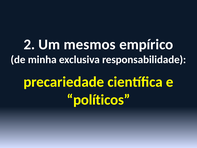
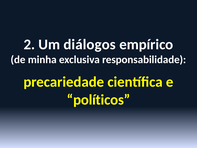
mesmos: mesmos -> diálogos
